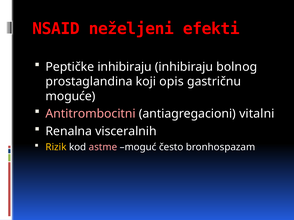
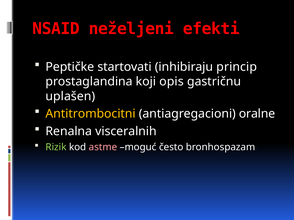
Peptičke inhibiraju: inhibiraju -> startovati
bolnog: bolnog -> princip
moguće: moguće -> uplašen
Antitrombocitni colour: pink -> yellow
vitalni: vitalni -> oralne
Rizik colour: yellow -> light green
